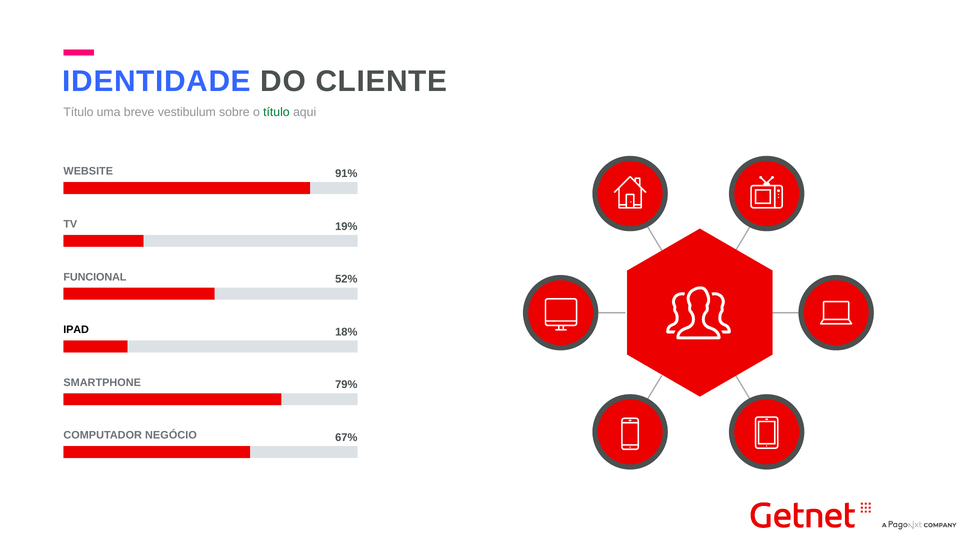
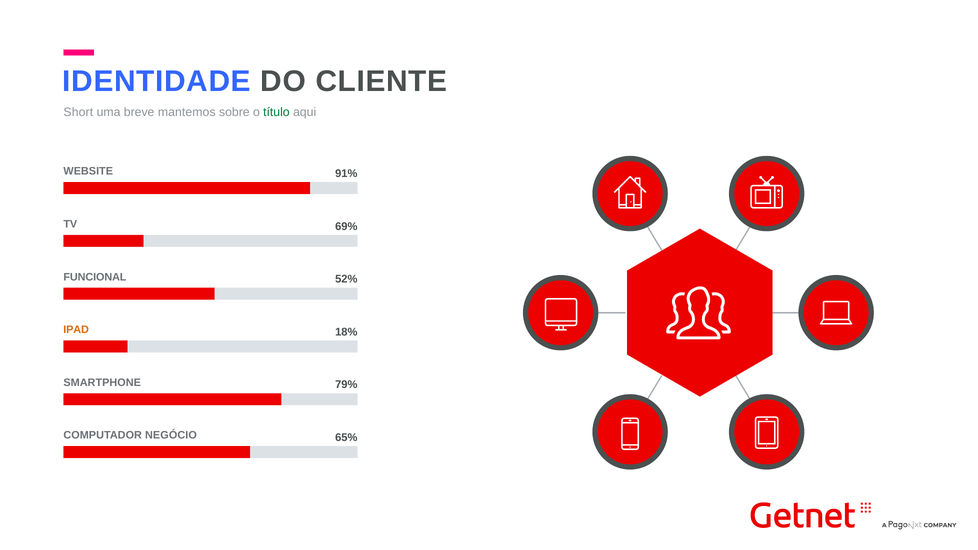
Título at (78, 112): Título -> Short
vestibulum: vestibulum -> mantemos
19%: 19% -> 69%
IPAD colour: black -> orange
67%: 67% -> 65%
